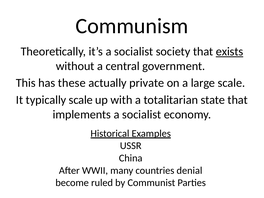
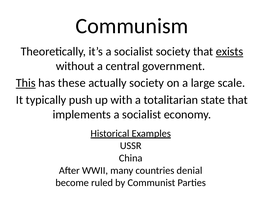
This underline: none -> present
actually private: private -> society
typically scale: scale -> push
